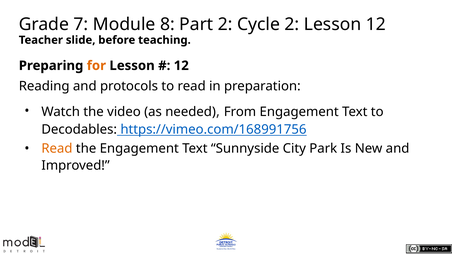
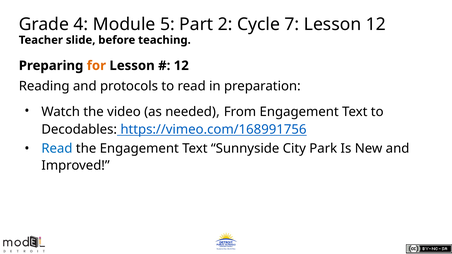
7: 7 -> 4
8: 8 -> 5
Cycle 2: 2 -> 7
Read at (57, 149) colour: orange -> blue
